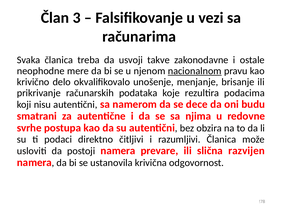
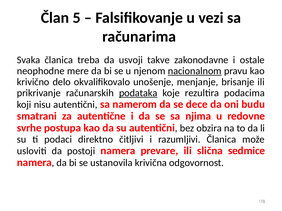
3: 3 -> 5
podataka underline: none -> present
razvijen: razvijen -> sedmice
